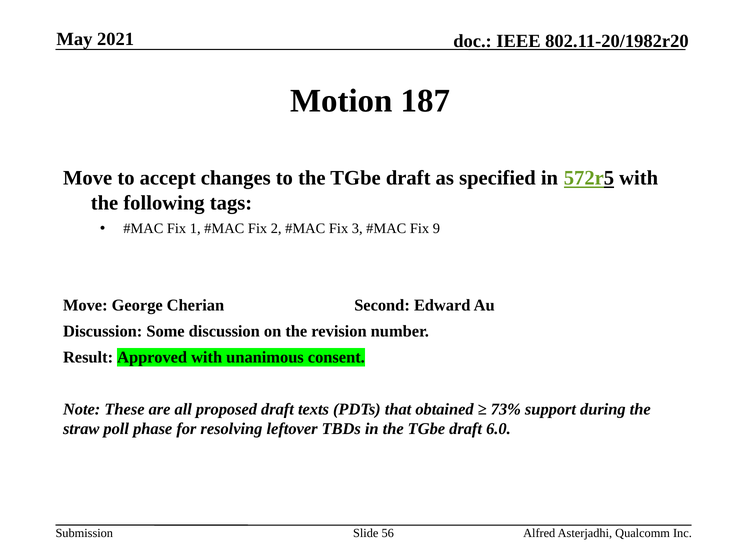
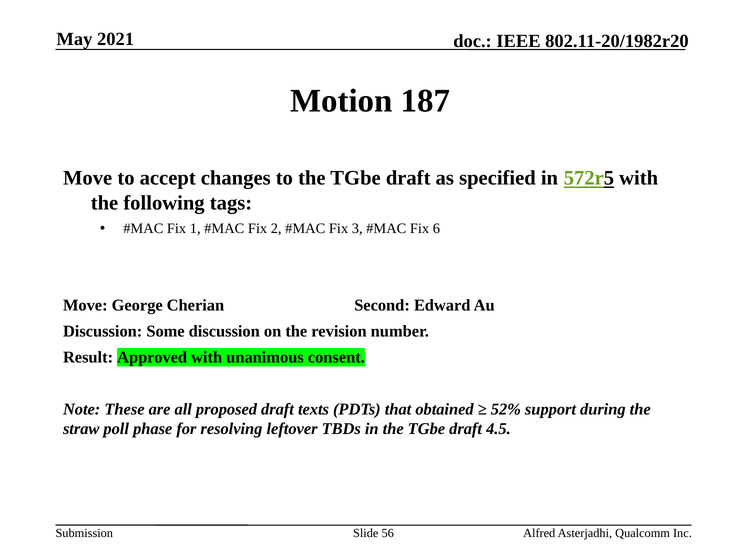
9: 9 -> 6
73%: 73% -> 52%
6.0: 6.0 -> 4.5
